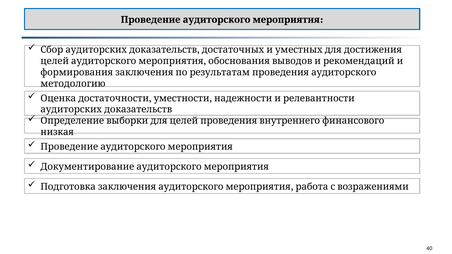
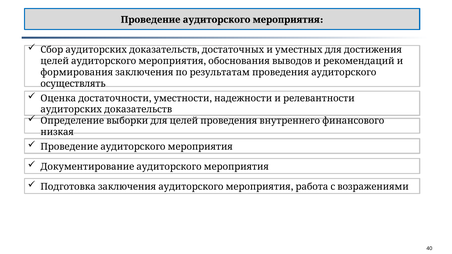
методологию: методологию -> осуществлять
